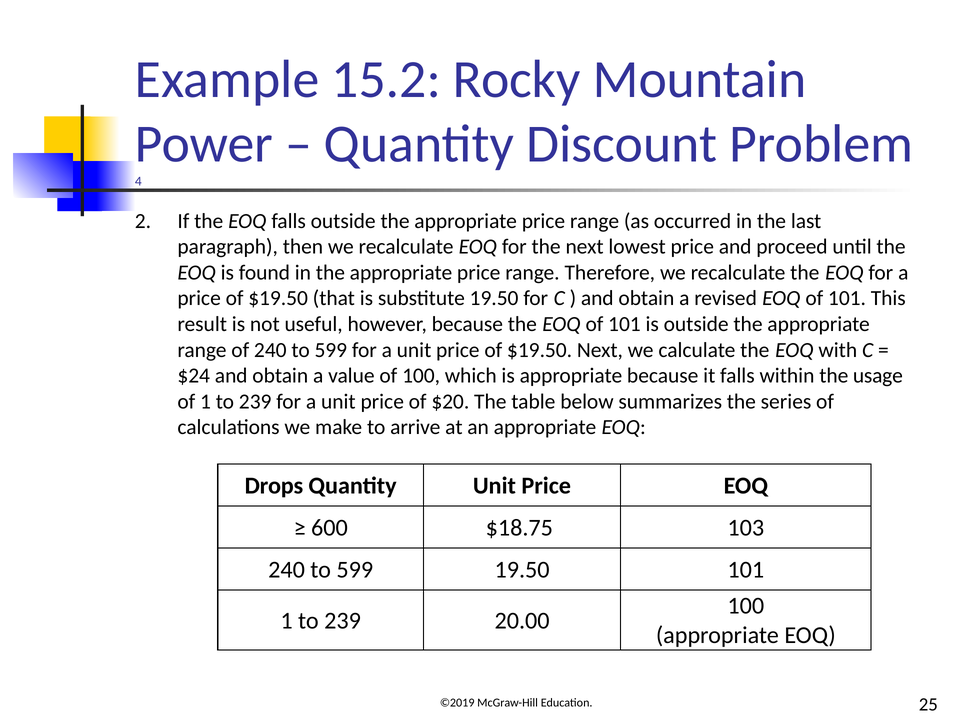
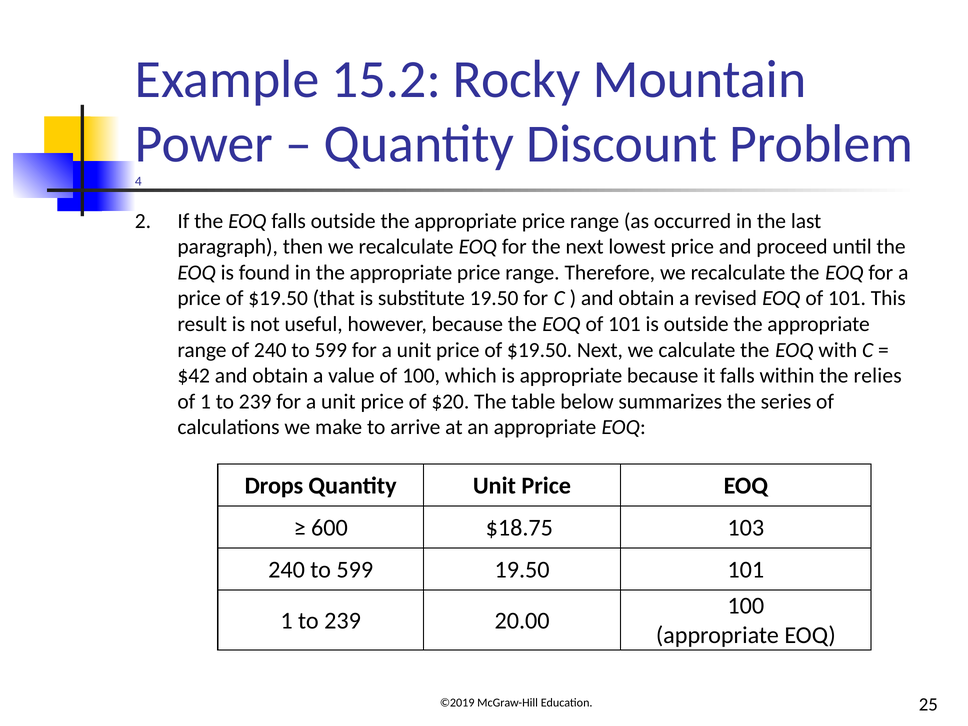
$24: $24 -> $42
usage: usage -> relies
